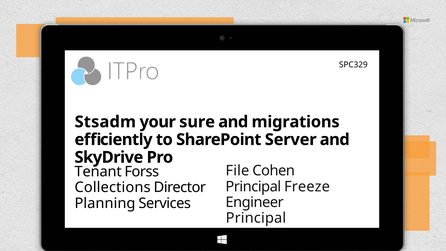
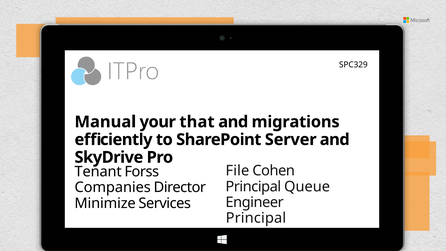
Stsadm: Stsadm -> Manual
sure: sure -> that
Freeze: Freeze -> Queue
Collections: Collections -> Companies
Planning: Planning -> Minimize
